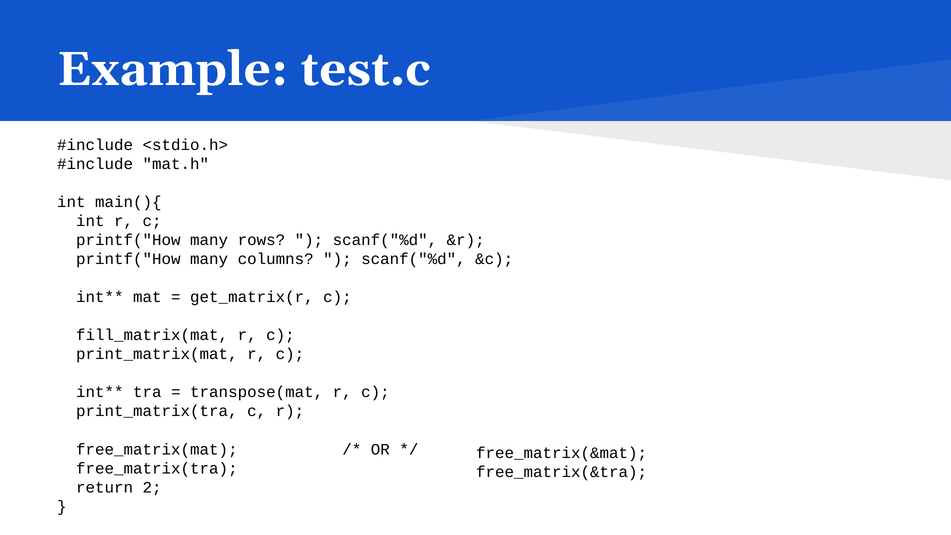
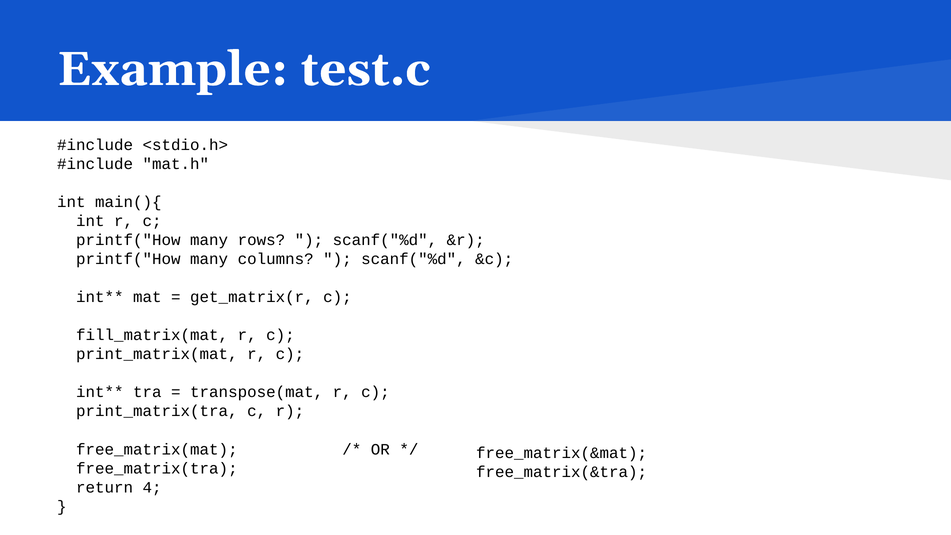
2: 2 -> 4
